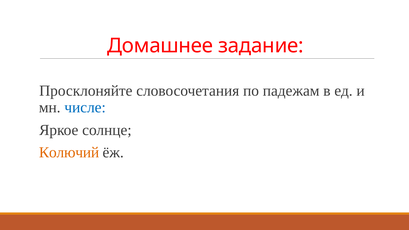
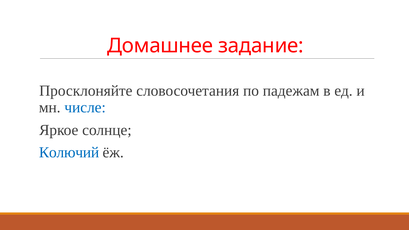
Колючий colour: orange -> blue
